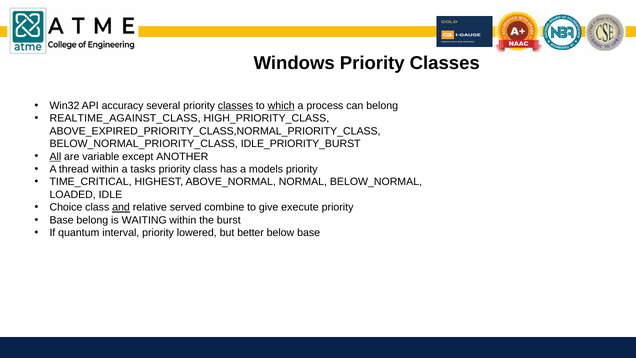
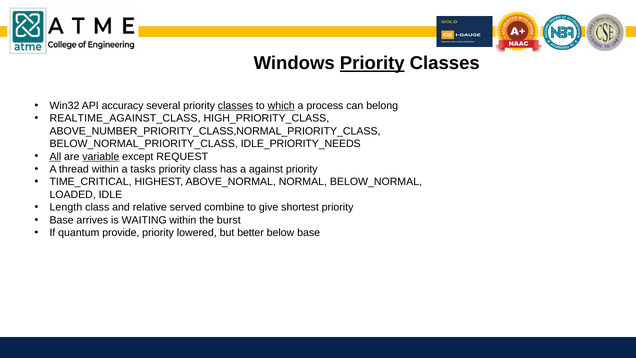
Priority at (372, 63) underline: none -> present
ABOVE_EXPIRED_PRIORITY_CLASS,NORMAL_PRIORITY_CLASS: ABOVE_EXPIRED_PRIORITY_CLASS,NORMAL_PRIORITY_CLASS -> ABOVE_NUMBER_PRIORITY_CLASS,NORMAL_PRIORITY_CLASS
IDLE_PRIORITY_BURST: IDLE_PRIORITY_BURST -> IDLE_PRIORITY_NEEDS
variable underline: none -> present
ANOTHER: ANOTHER -> REQUEST
models: models -> against
Choice: Choice -> Length
and underline: present -> none
execute: execute -> shortest
Base belong: belong -> arrives
interval: interval -> provide
